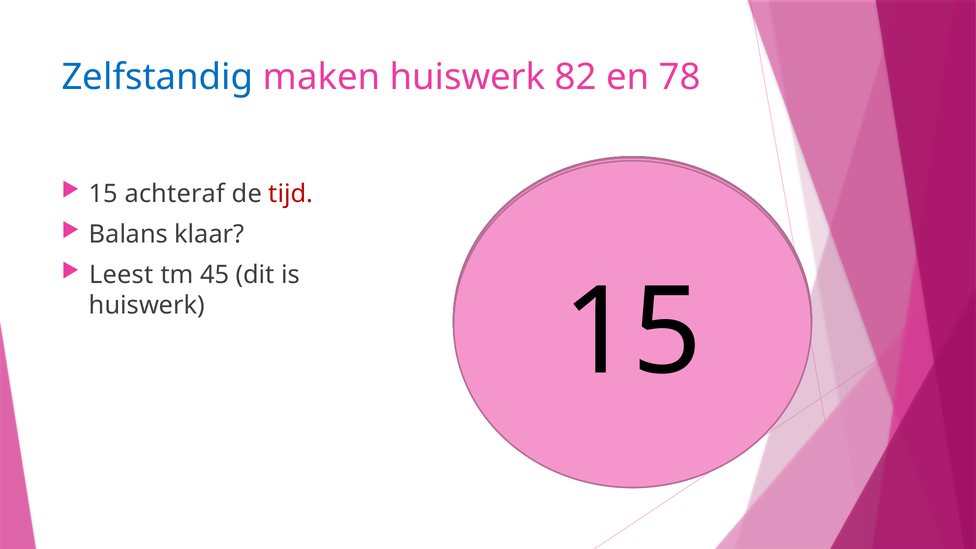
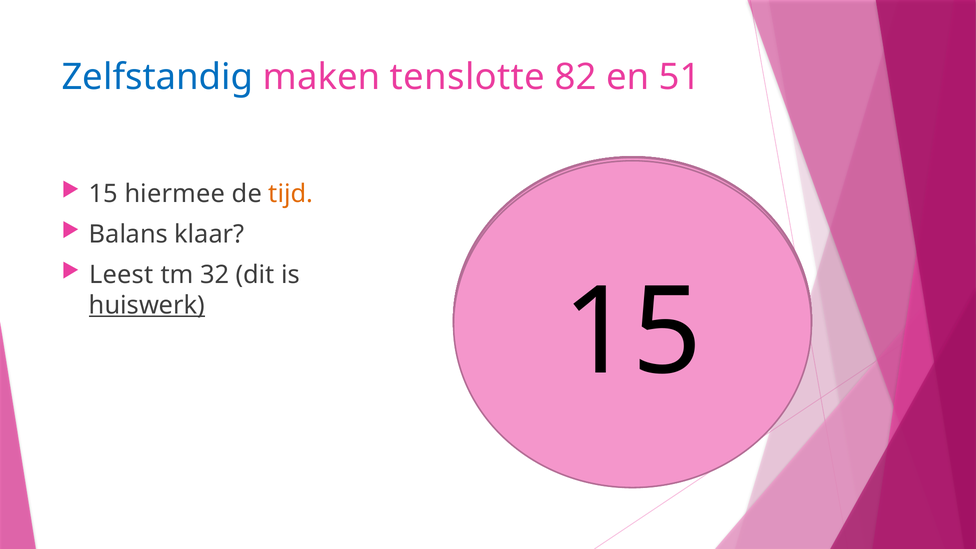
maken huiswerk: huiswerk -> tenslotte
78: 78 -> 51
achteraf: achteraf -> hiermee
tijd colour: red -> orange
45: 45 -> 32
huiswerk at (147, 305) underline: none -> present
